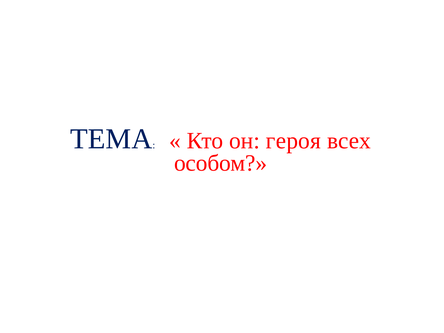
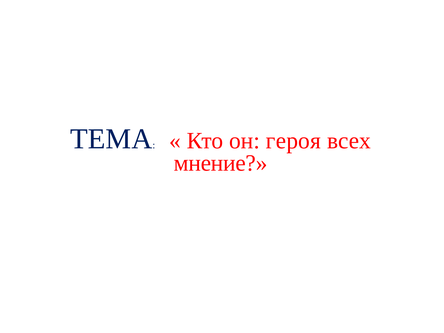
особом: особом -> мнение
